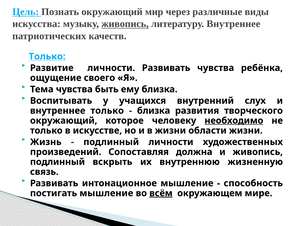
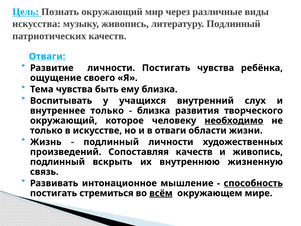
живопись at (125, 24) underline: present -> none
литературу Внутреннее: Внутреннее -> Подлинный
Только at (47, 56): Только -> Отваги
личности Развивать: Развивать -> Постигать
в жизни: жизни -> отваги
Сопоставляя должна: должна -> качеств
способность underline: none -> present
постигать мышление: мышление -> стремиться
